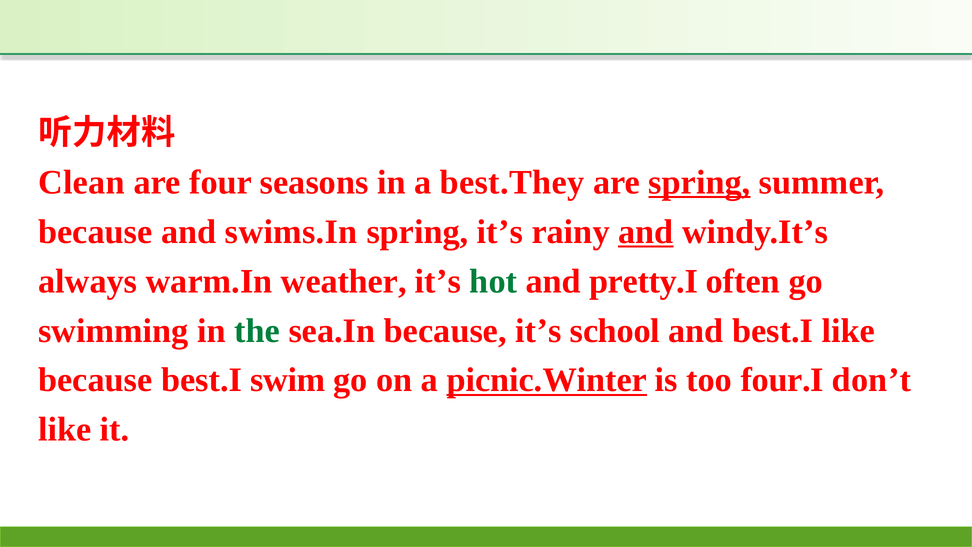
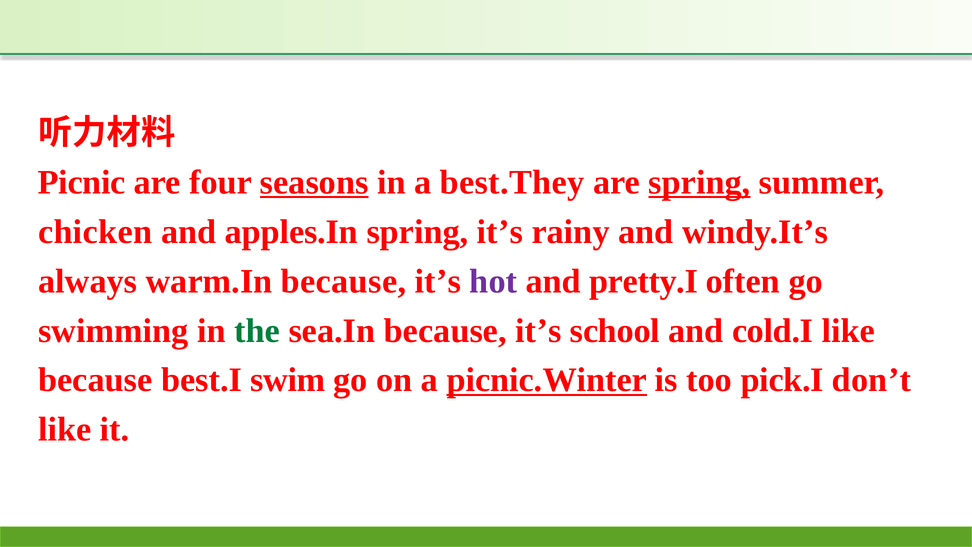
Clean: Clean -> Picnic
seasons underline: none -> present
because at (95, 232): because -> chicken
swims.In: swims.In -> apples.In
and at (646, 232) underline: present -> none
warm.In weather: weather -> because
hot colour: green -> purple
and best.I: best.I -> cold.I
four.I: four.I -> pick.I
